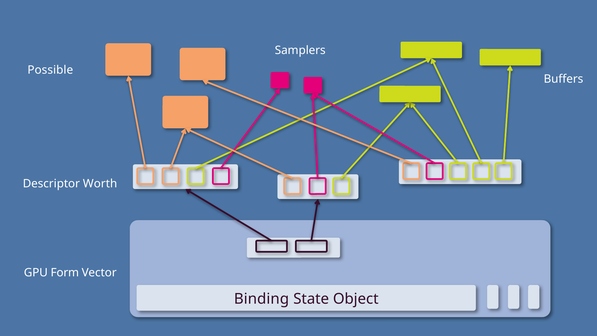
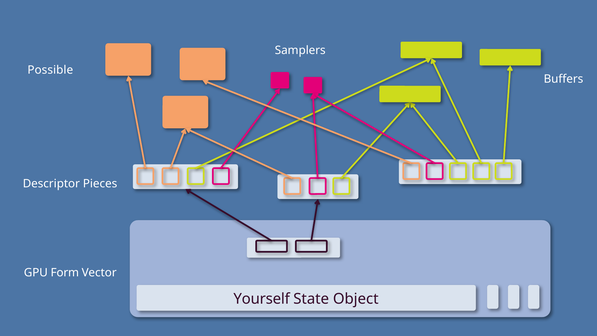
Worth: Worth -> Pieces
Binding: Binding -> Yourself
